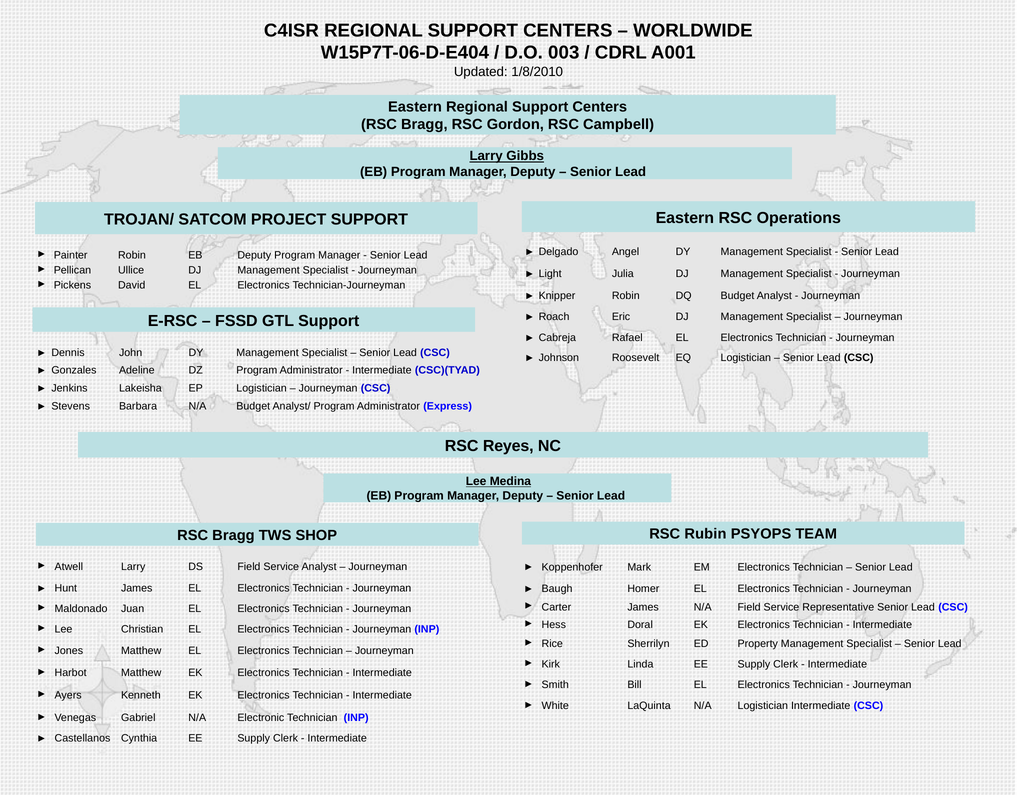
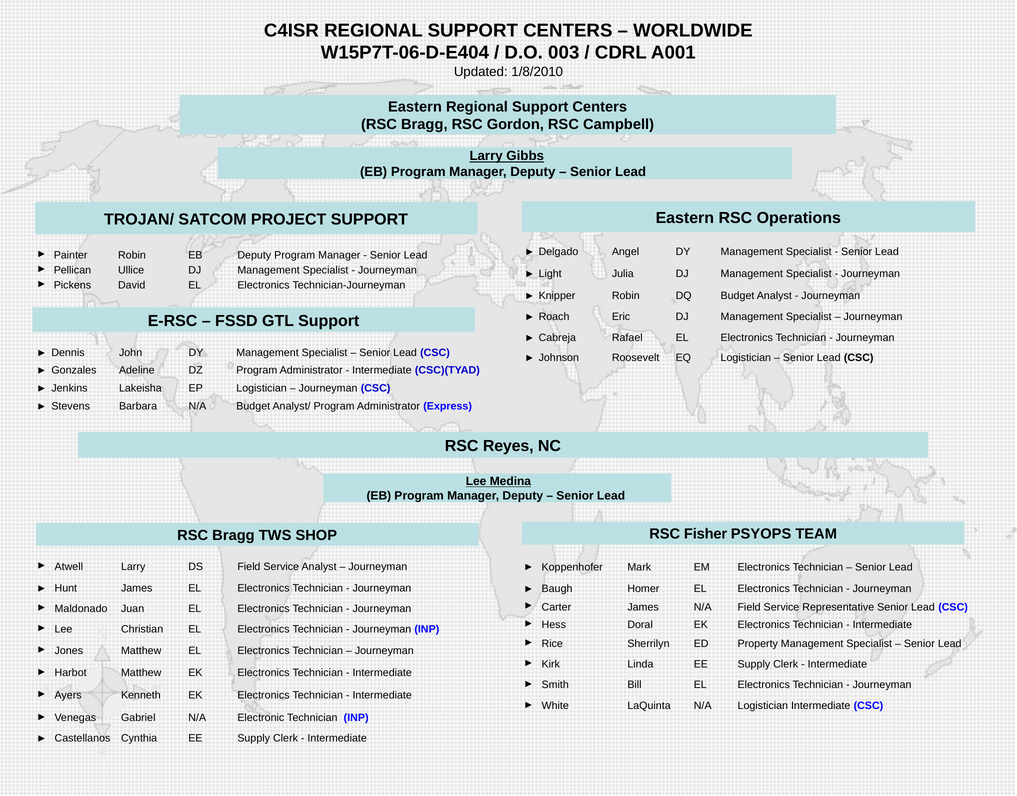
Rubin: Rubin -> Fisher
